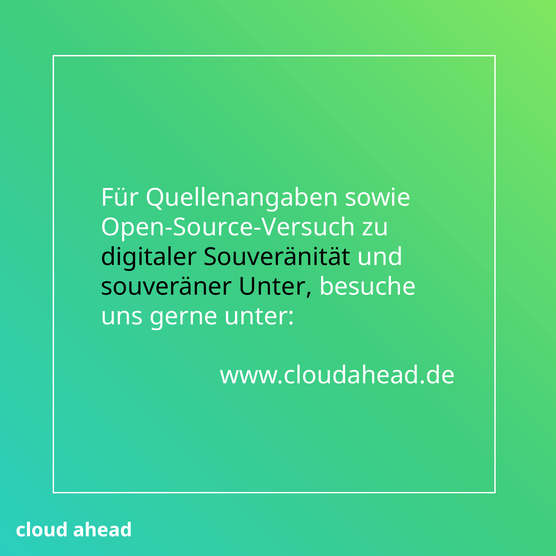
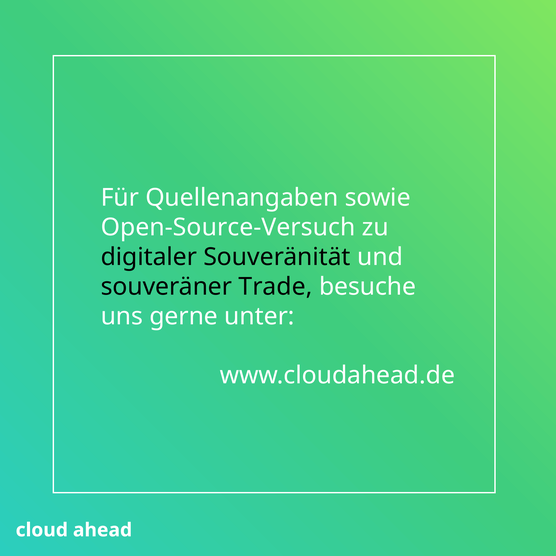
souveräner Unter: Unter -> Trade
